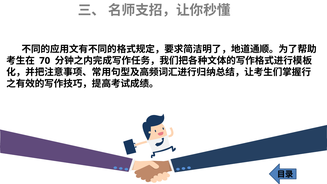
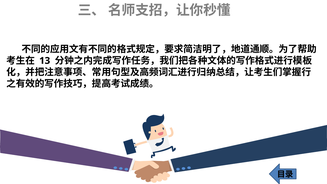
70: 70 -> 13
